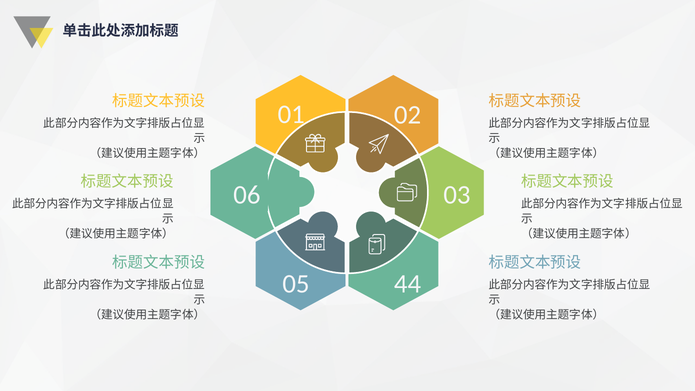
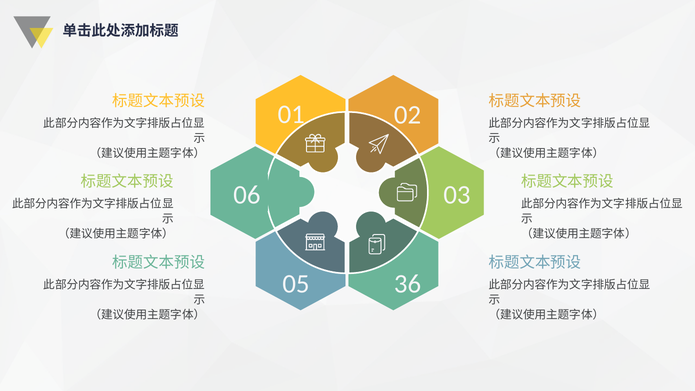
44: 44 -> 36
